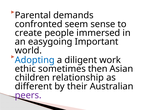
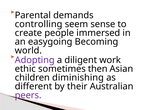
confronted: confronted -> controlling
Important: Important -> Becoming
Adopting colour: blue -> purple
relationship: relationship -> diminishing
